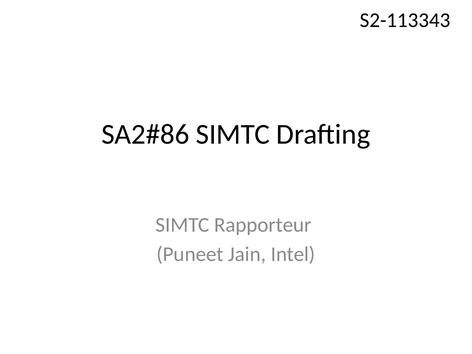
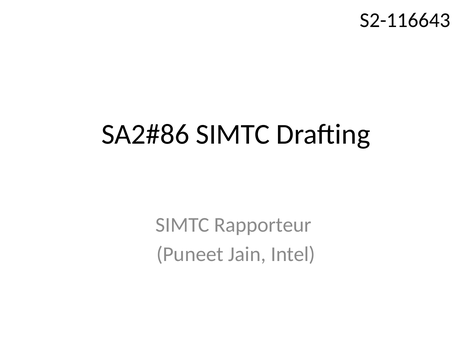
S2-113343: S2-113343 -> S2-116643
